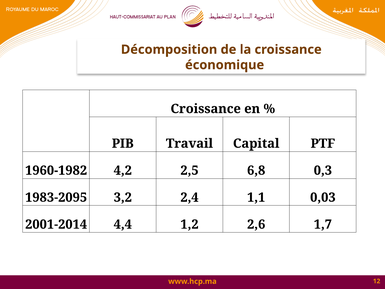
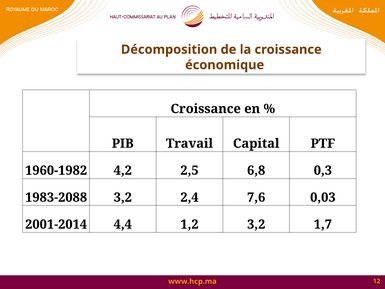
1983-2095: 1983-2095 -> 1983-2088
1,1: 1,1 -> 7,6
1,2 2,6: 2,6 -> 3,2
